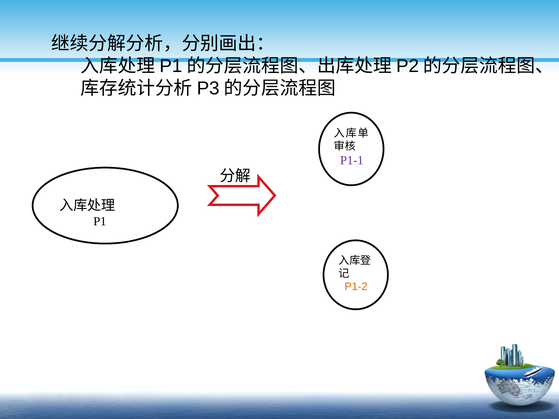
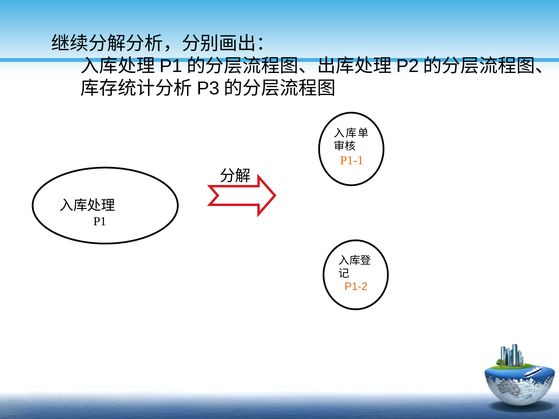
P1-1 colour: purple -> orange
